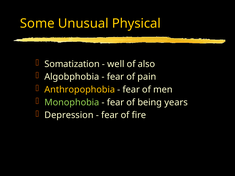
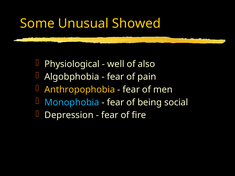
Physical: Physical -> Showed
Somatization: Somatization -> Physiological
Monophobia colour: light green -> light blue
years: years -> social
